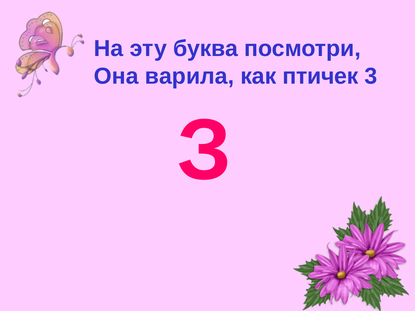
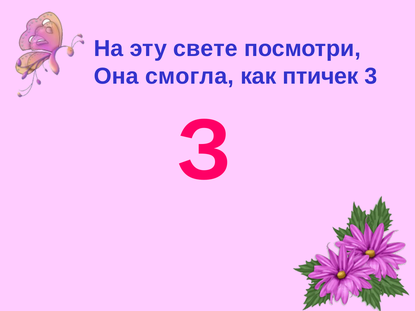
буква: буква -> свете
варила: варила -> смогла
